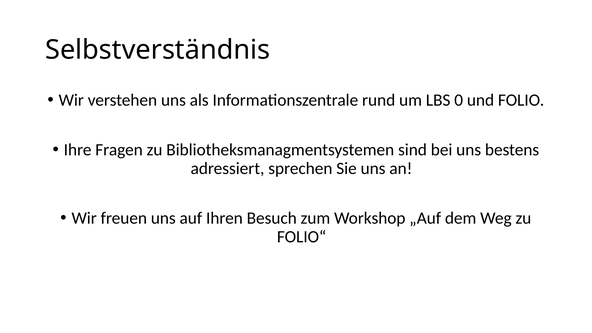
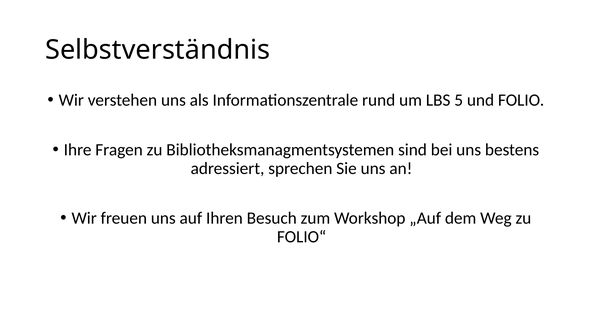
0: 0 -> 5
